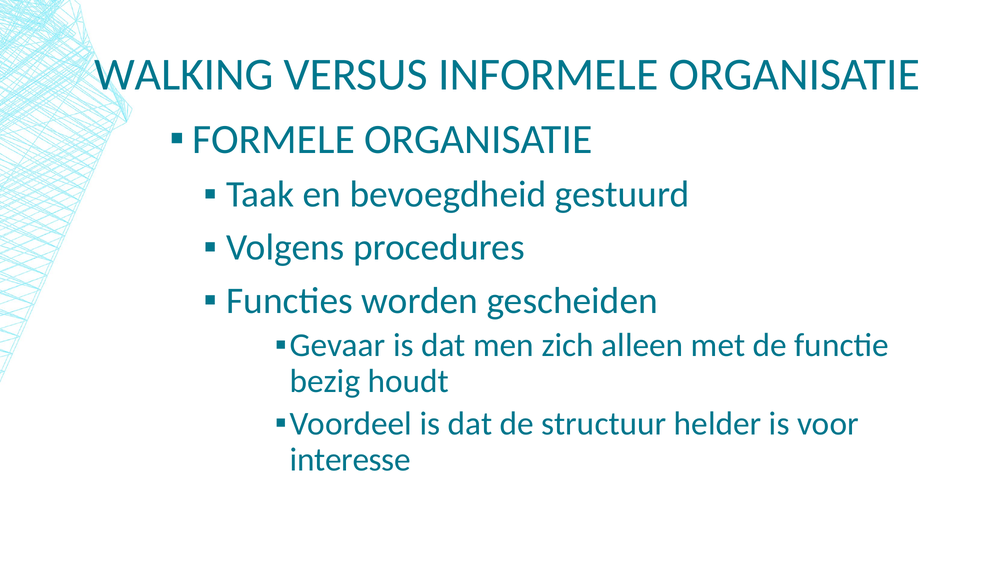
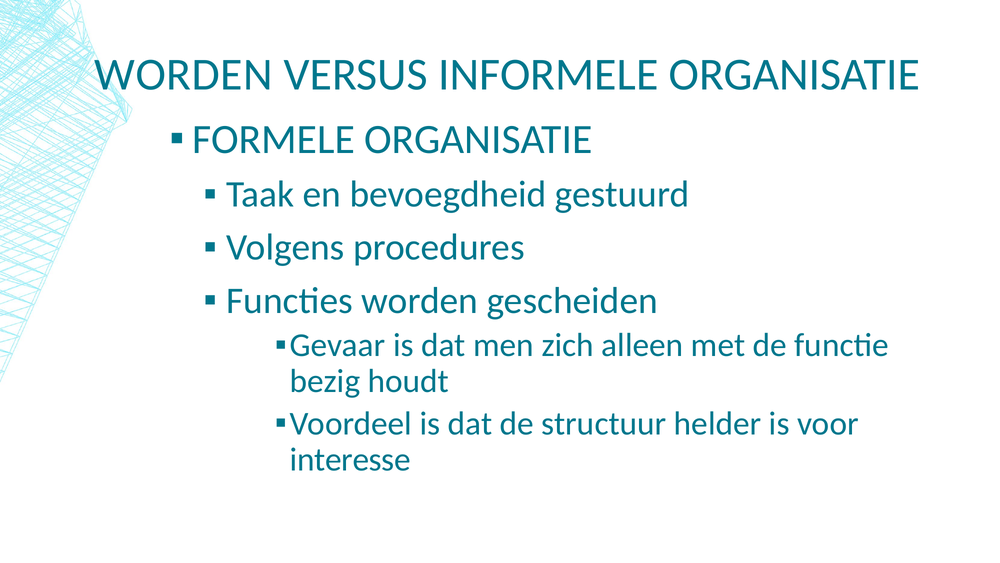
WALKING at (184, 74): WALKING -> WORDEN
